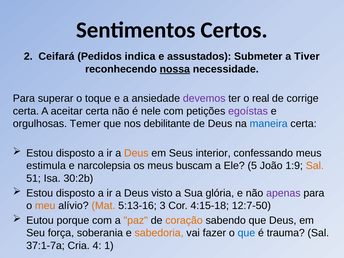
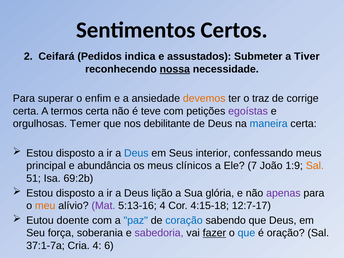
toque: toque -> enfim
devemos colour: purple -> orange
real: real -> traz
aceitar: aceitar -> termos
nele: nele -> teve
Deus at (136, 153) colour: orange -> blue
estimula: estimula -> principal
narcolepsia: narcolepsia -> abundância
buscam: buscam -> clínicos
5: 5 -> 7
30:2b: 30:2b -> 69:2b
visto: visto -> lição
Mat colour: orange -> purple
5:13-16 3: 3 -> 4
12:7-50: 12:7-50 -> 12:7-17
porque: porque -> doente
paz colour: orange -> blue
coração colour: orange -> blue
sabedoria colour: orange -> purple
fazer underline: none -> present
trauma: trauma -> oração
1: 1 -> 6
